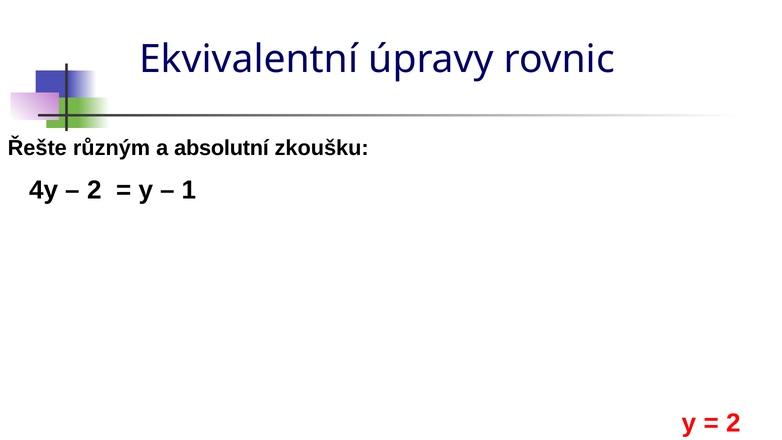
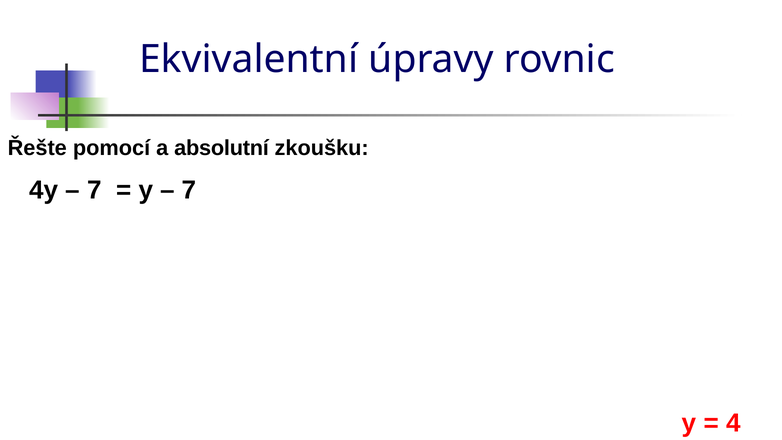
různým: různým -> pomocí
2 at (94, 190): 2 -> 7
1 at (189, 190): 1 -> 7
2 at (733, 423): 2 -> 4
